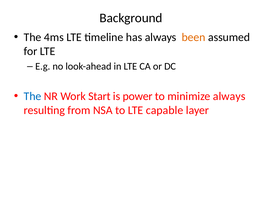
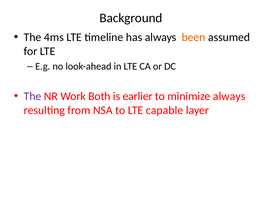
The at (33, 96) colour: blue -> purple
Start: Start -> Both
power: power -> earlier
